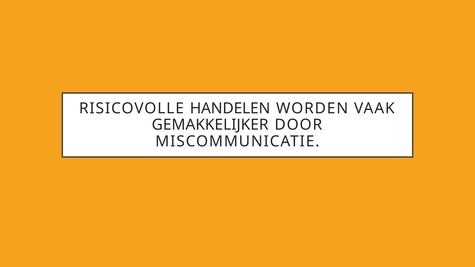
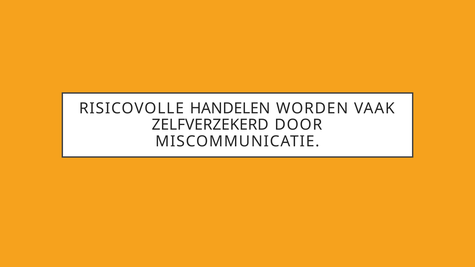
GEMAKKELIJKER: GEMAKKELIJKER -> ZELFVERZEKERD
